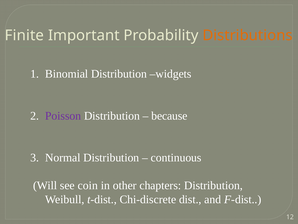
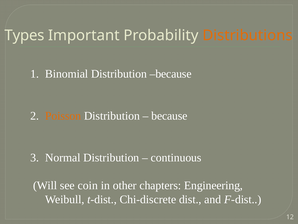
Finite: Finite -> Types
Distribution widgets: widgets -> because
Poisson colour: purple -> orange
chapters Distribution: Distribution -> Engineering
